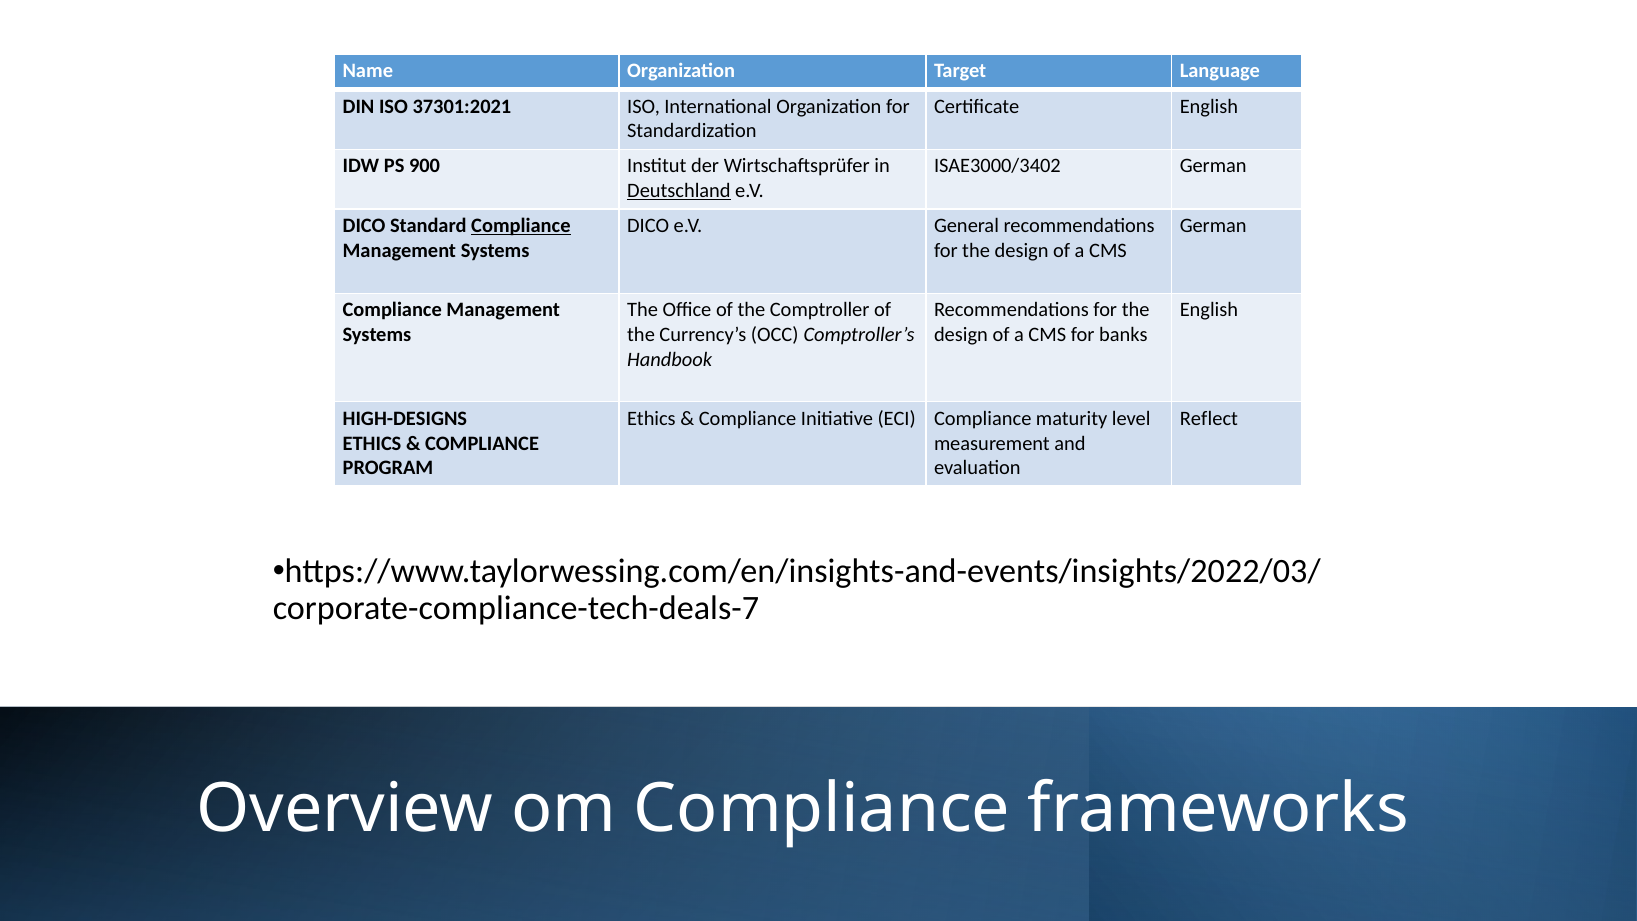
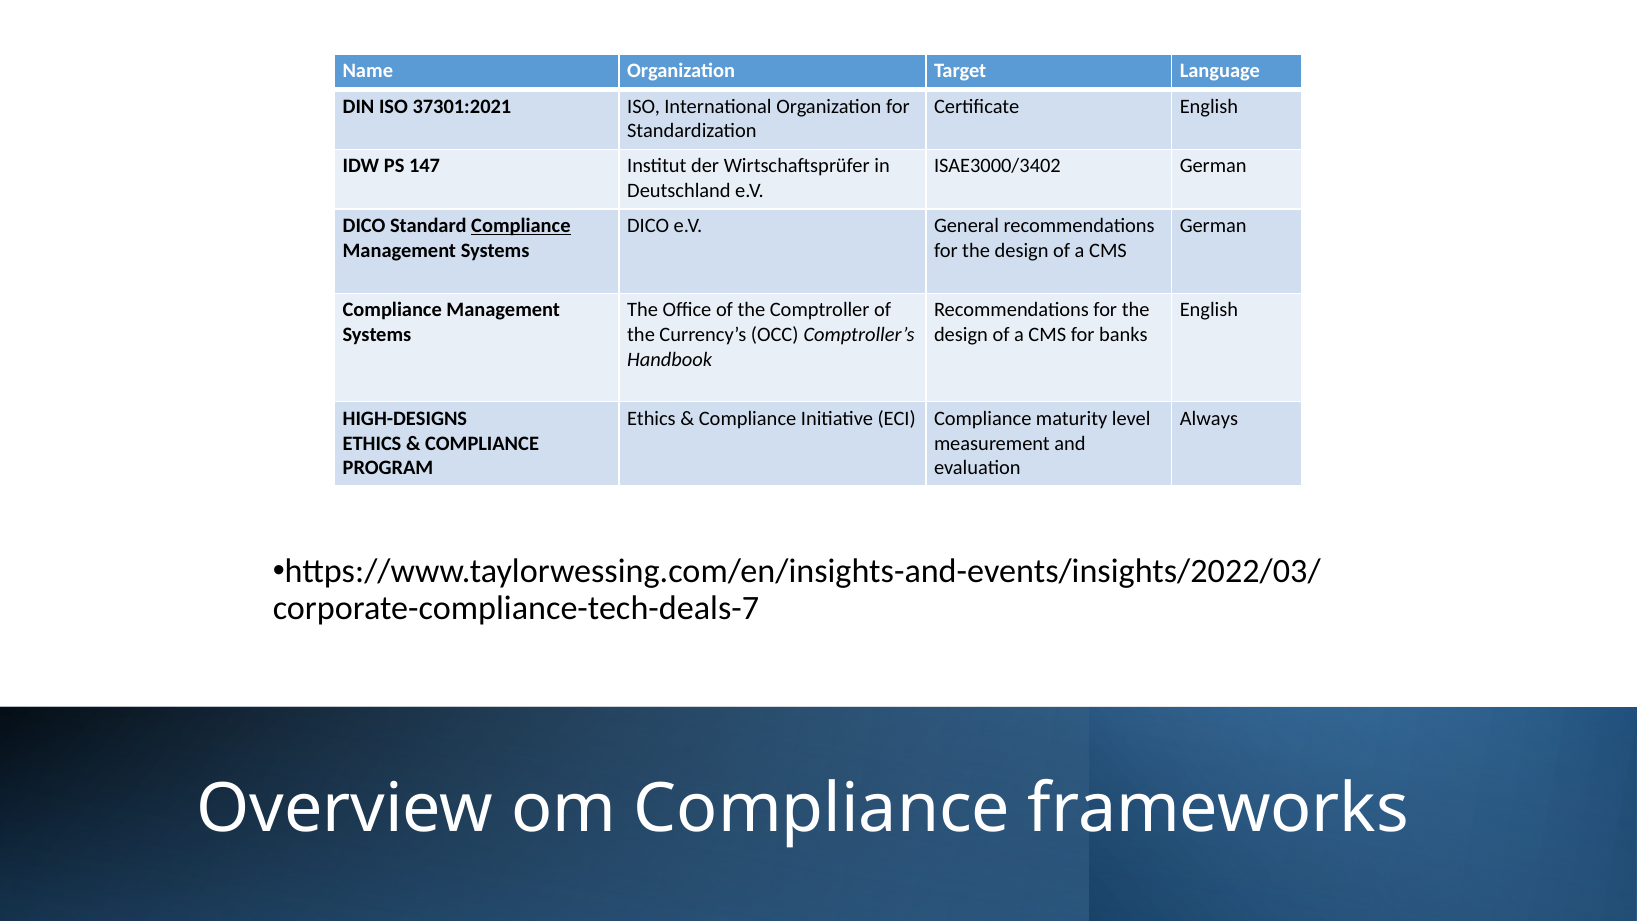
900: 900 -> 147
Deutschland underline: present -> none
Reflect: Reflect -> Always
